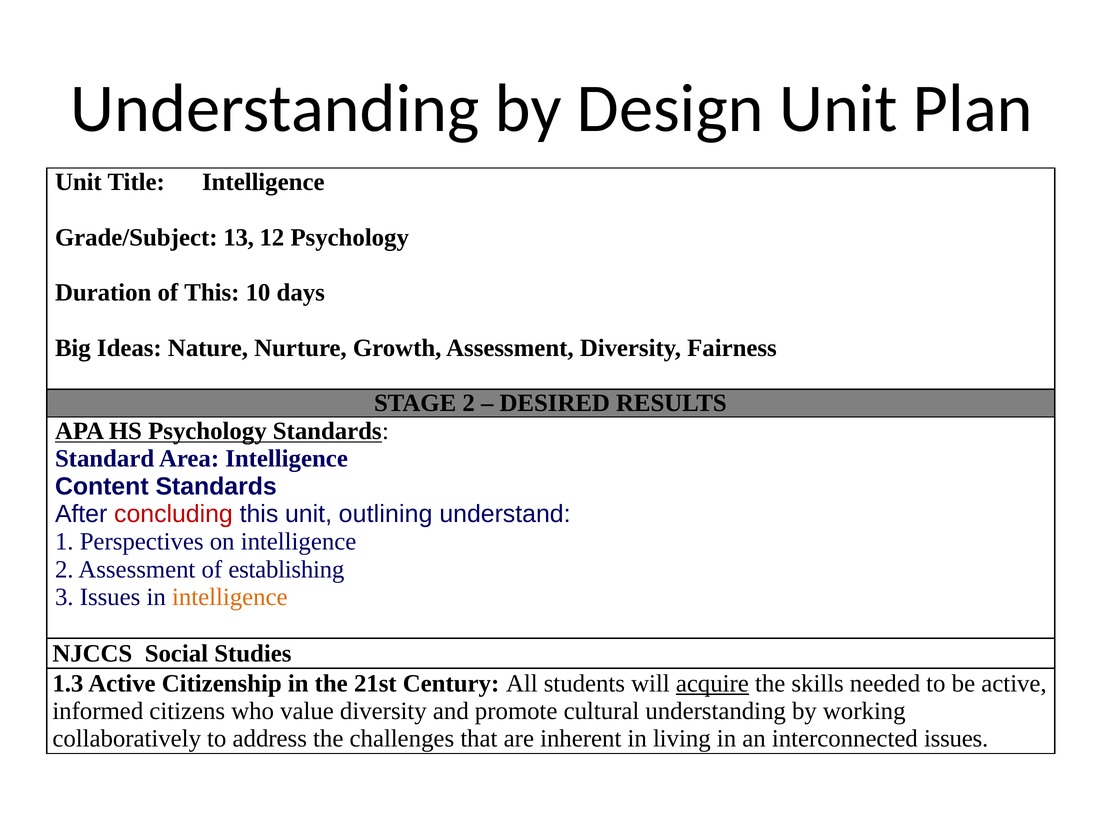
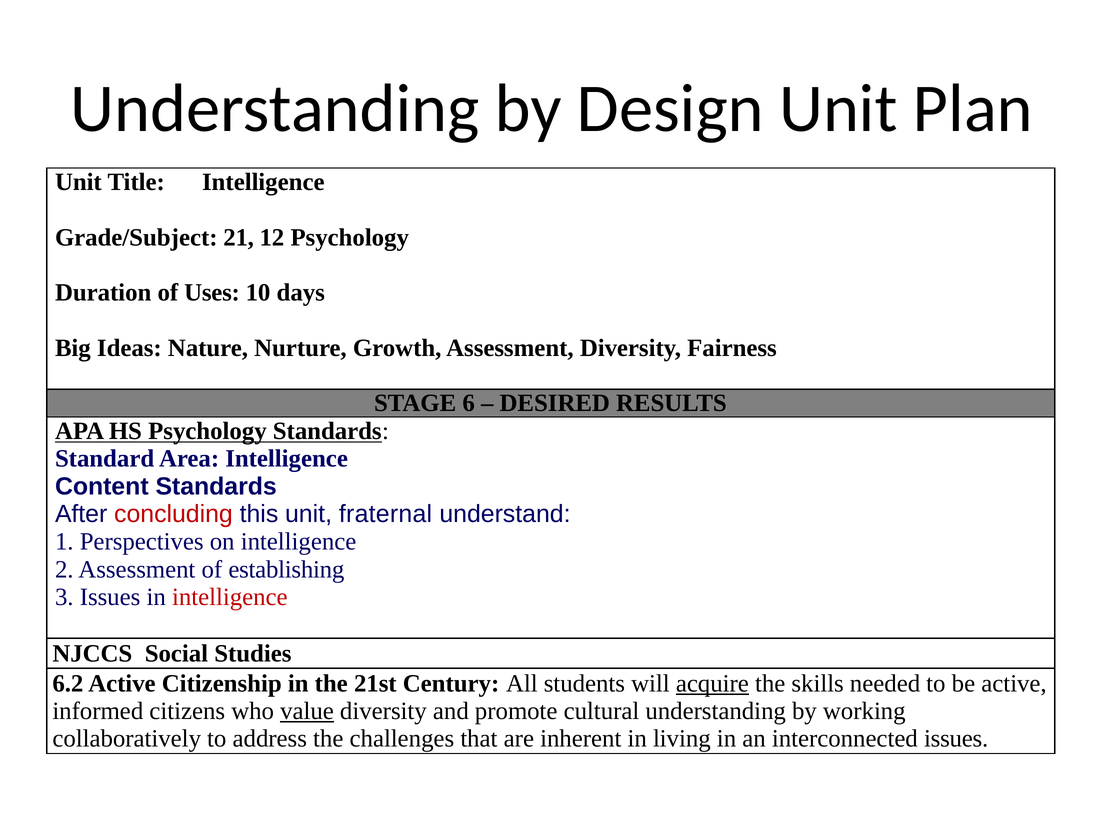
13: 13 -> 21
of This: This -> Uses
STAGE 2: 2 -> 6
outlining: outlining -> fraternal
intelligence at (230, 597) colour: orange -> red
1.3: 1.3 -> 6.2
value underline: none -> present
